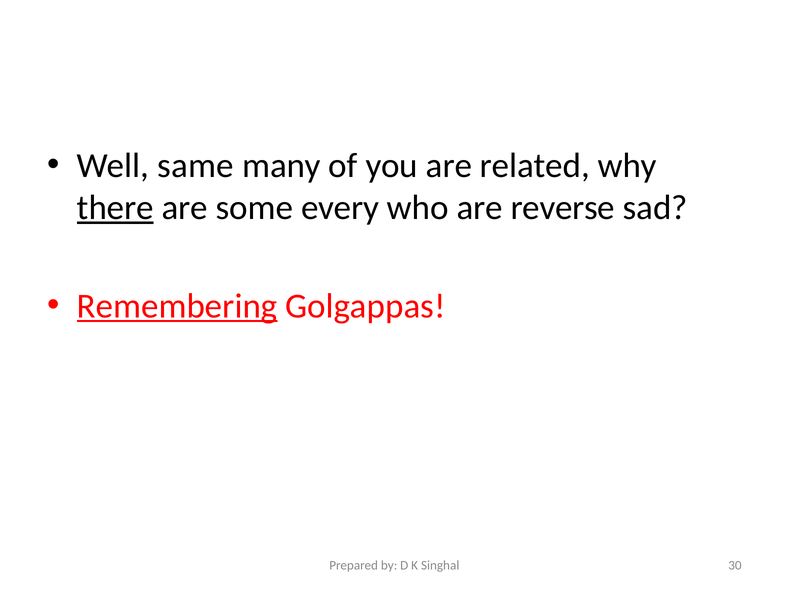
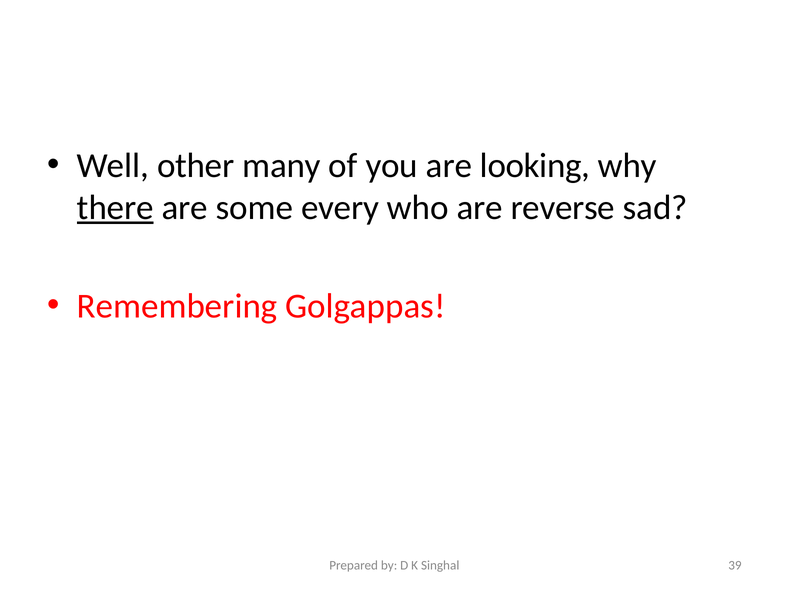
same: same -> other
related: related -> looking
Remembering underline: present -> none
30: 30 -> 39
